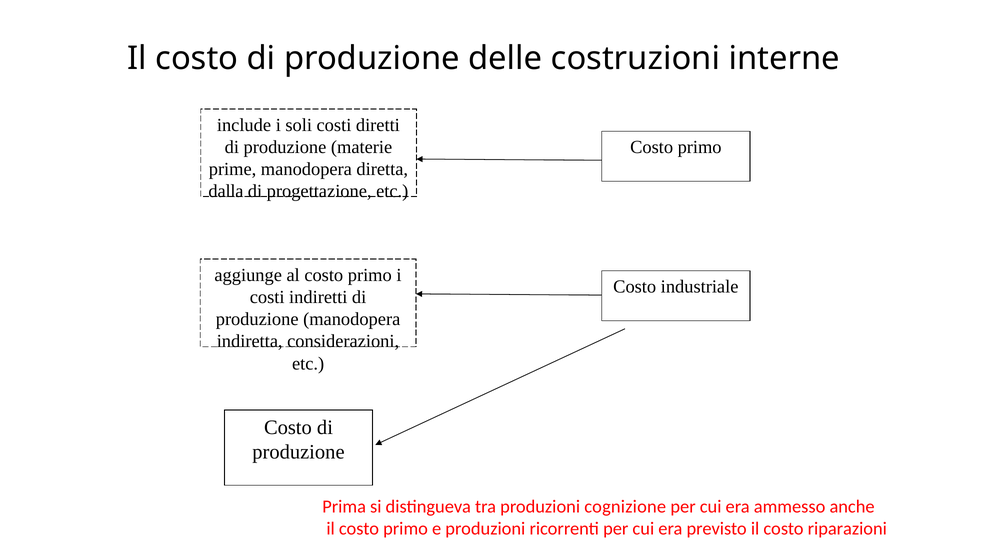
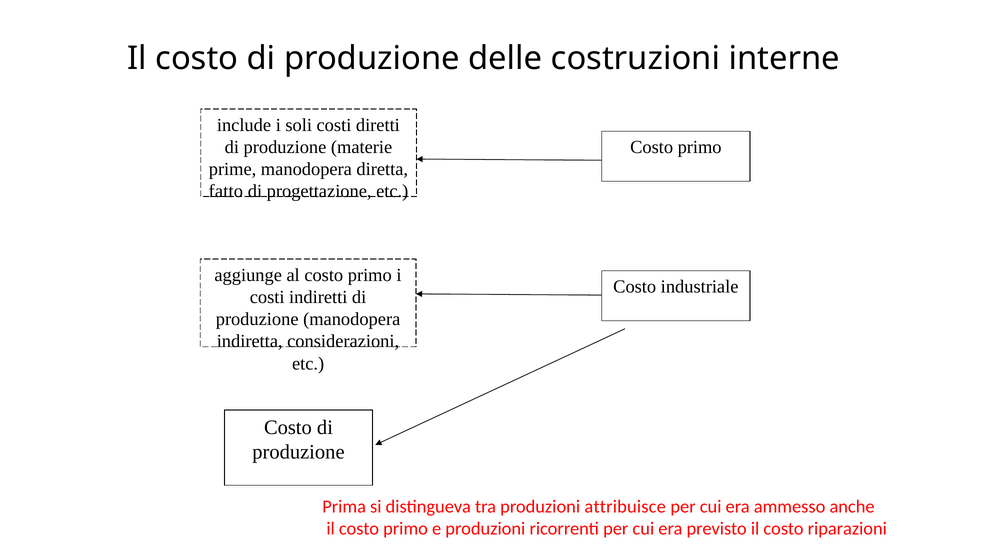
dalla: dalla -> fatto
cognizione: cognizione -> attribuisce
